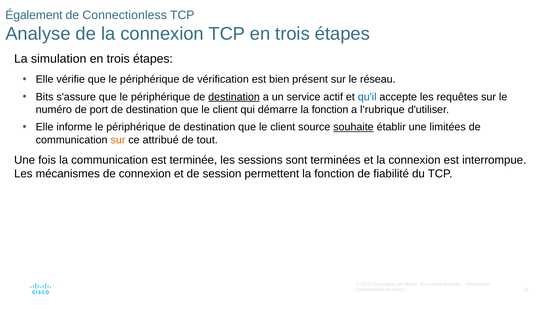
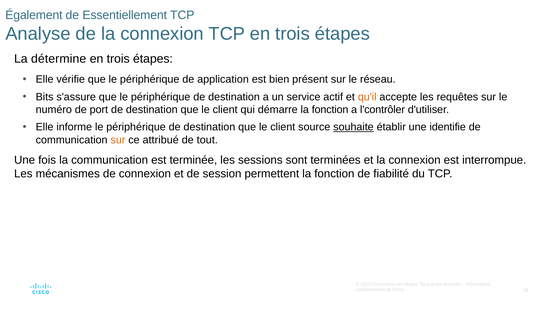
Connectionless: Connectionless -> Essentiellement
simulation: simulation -> détermine
vérification: vérification -> application
destination at (234, 97) underline: present -> none
qu'il colour: blue -> orange
l'rubrique: l'rubrique -> l'contrôler
limitées: limitées -> identifie
